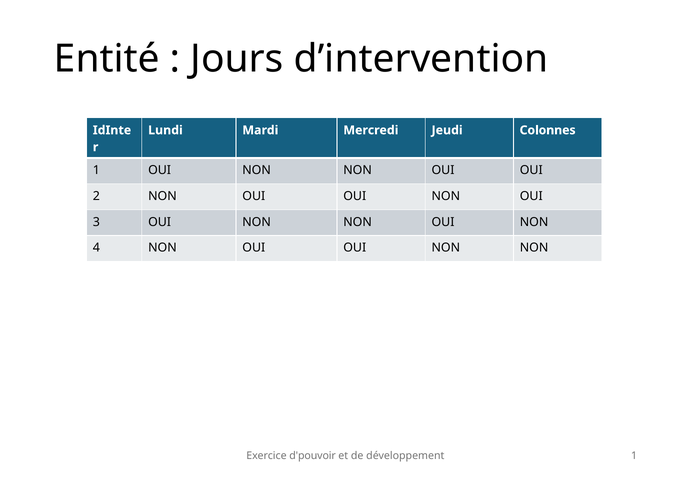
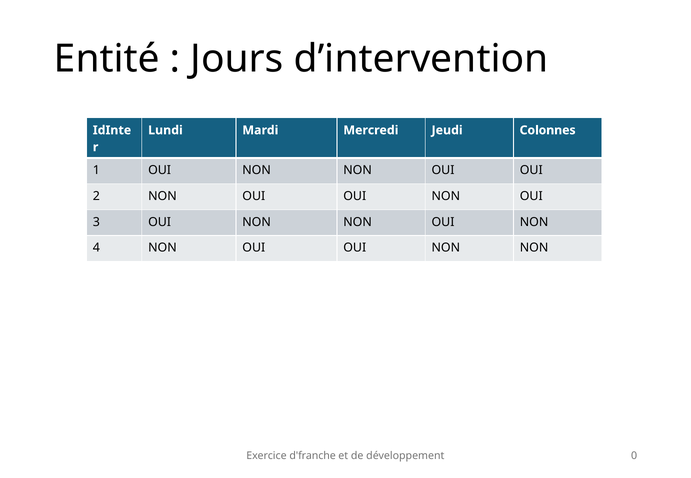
d'pouvoir: d'pouvoir -> d'franche
développement 1: 1 -> 0
